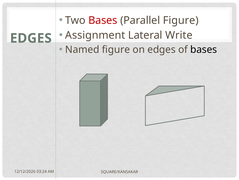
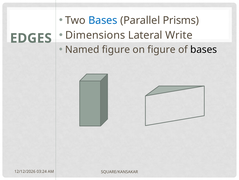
Bases at (103, 20) colour: red -> blue
Parallel Figure: Figure -> Prisms
Assignment: Assignment -> Dimensions
on edges: edges -> figure
